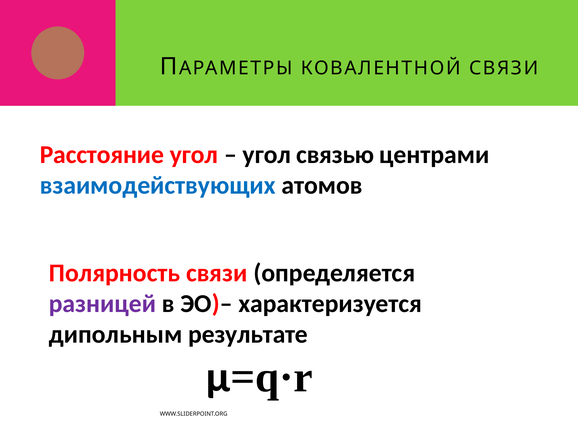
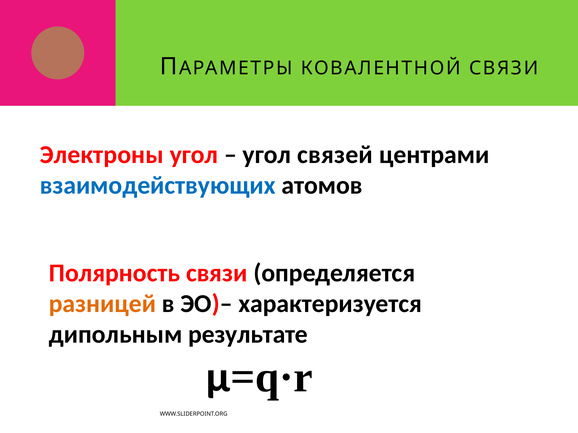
Расстояние: Расстояние -> Электроны
связью: связью -> связей
разницей colour: purple -> orange
